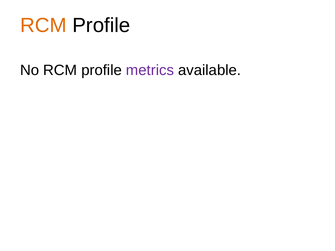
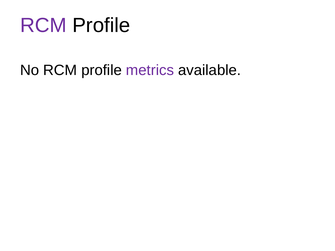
RCM at (43, 25) colour: orange -> purple
